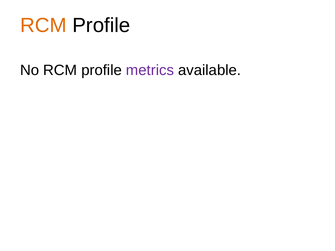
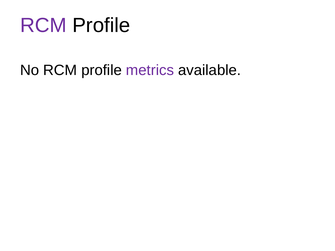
RCM at (43, 25) colour: orange -> purple
